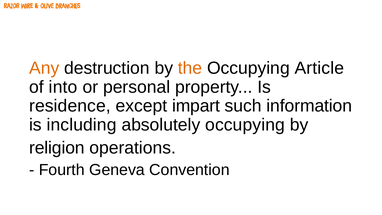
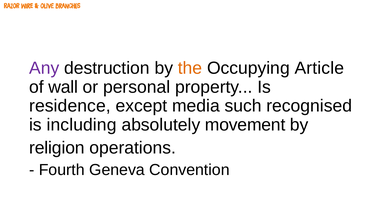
Any colour: orange -> purple
into: into -> wall
impart: impart -> media
information: information -> recognised
absolutely occupying: occupying -> movement
